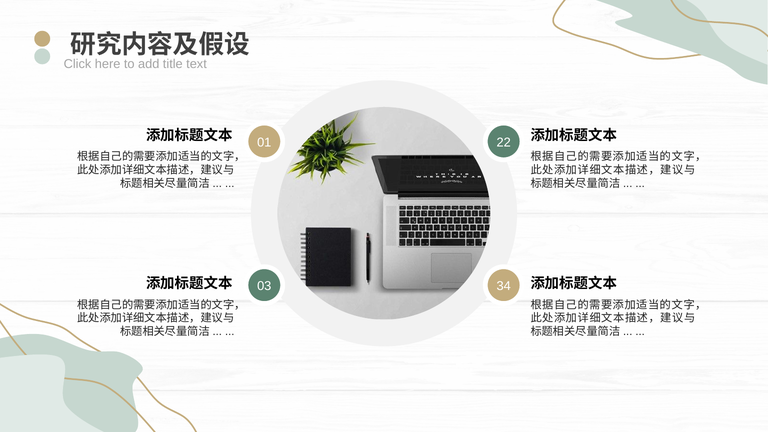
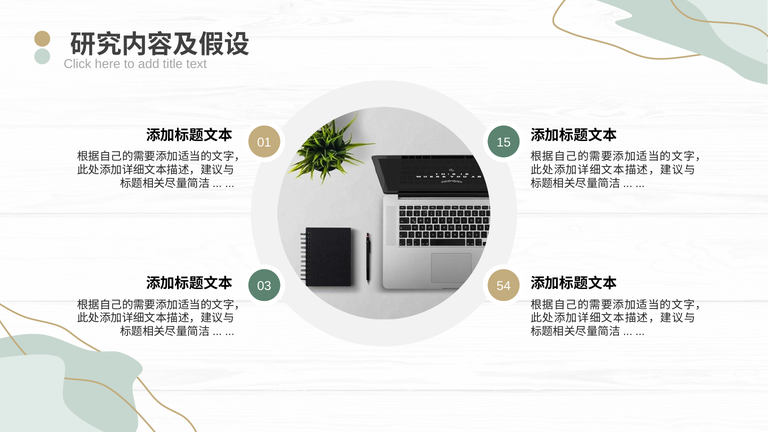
22: 22 -> 15
34: 34 -> 54
